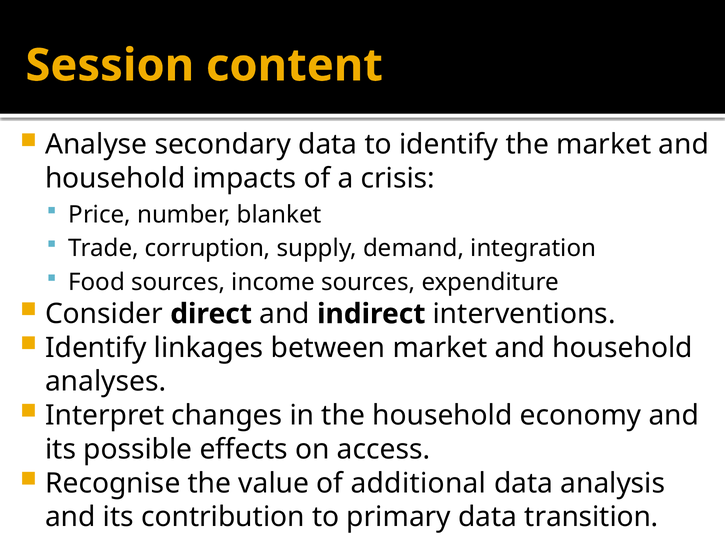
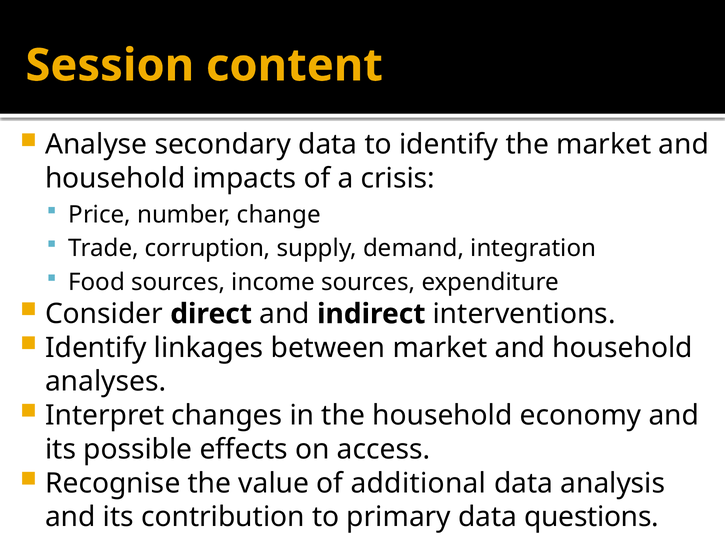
blanket: blanket -> change
transition: transition -> questions
